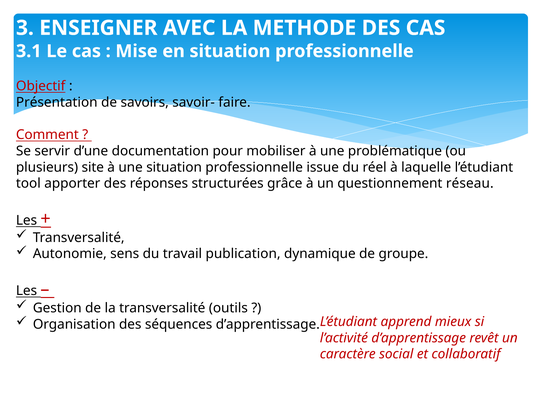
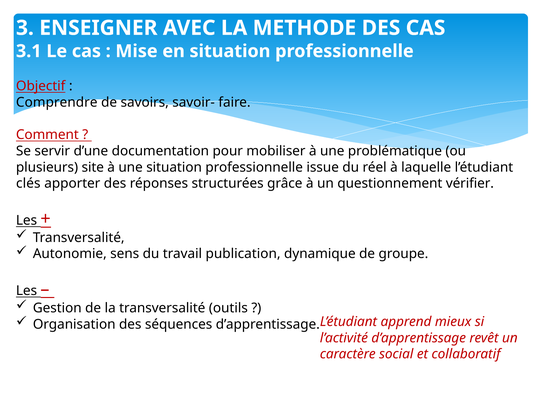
Présentation: Présentation -> Comprendre
tool: tool -> clés
réseau: réseau -> vérifier
